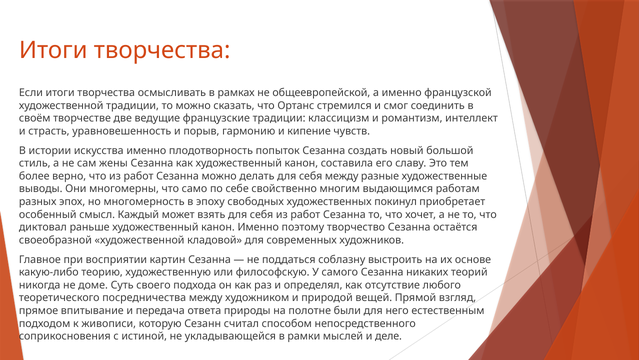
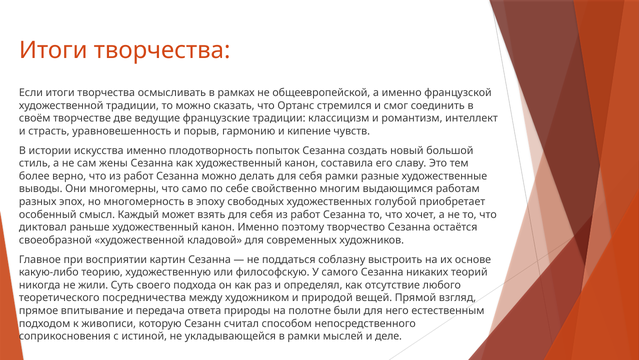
себя между: между -> рамки
покинул: покинул -> голубой
доме: доме -> жили
